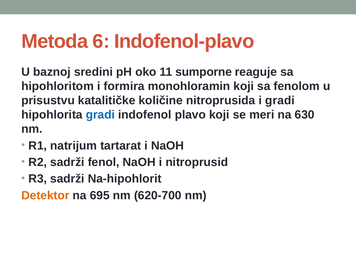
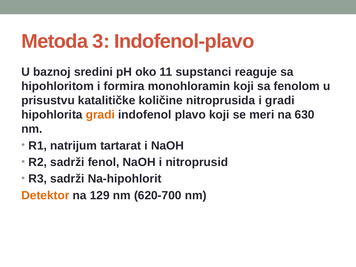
6: 6 -> 3
sumporne: sumporne -> supstanci
gradi at (100, 115) colour: blue -> orange
695: 695 -> 129
